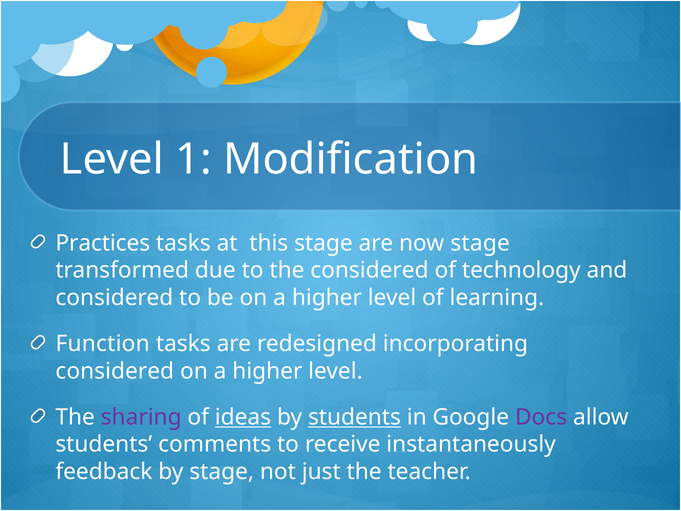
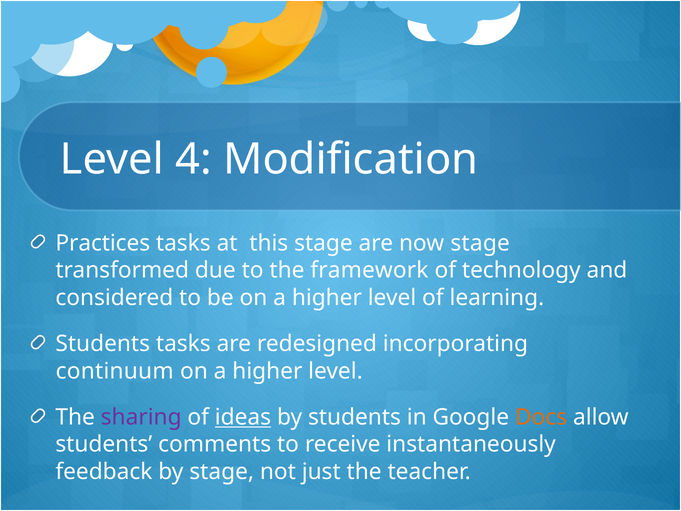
1: 1 -> 4
the considered: considered -> framework
Function at (103, 344): Function -> Students
considered at (115, 371): considered -> continuum
students at (354, 417) underline: present -> none
Docs colour: purple -> orange
